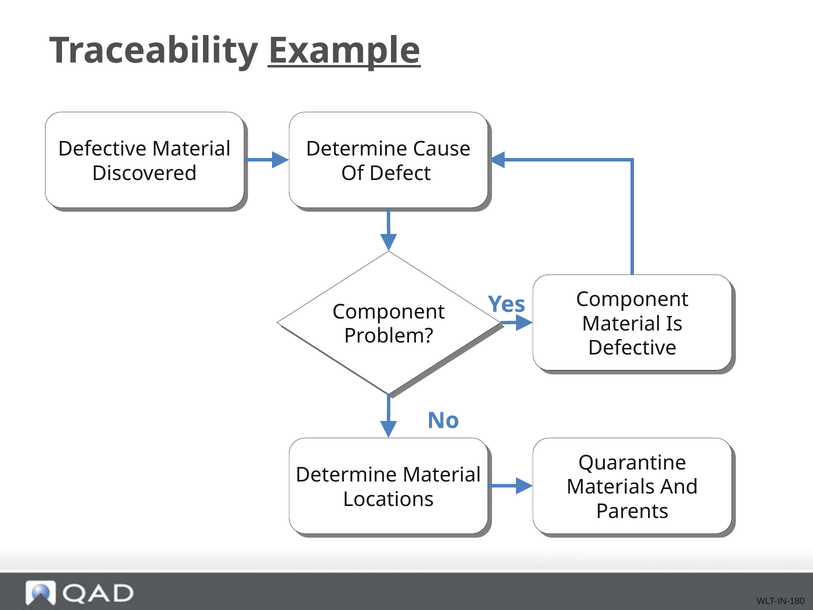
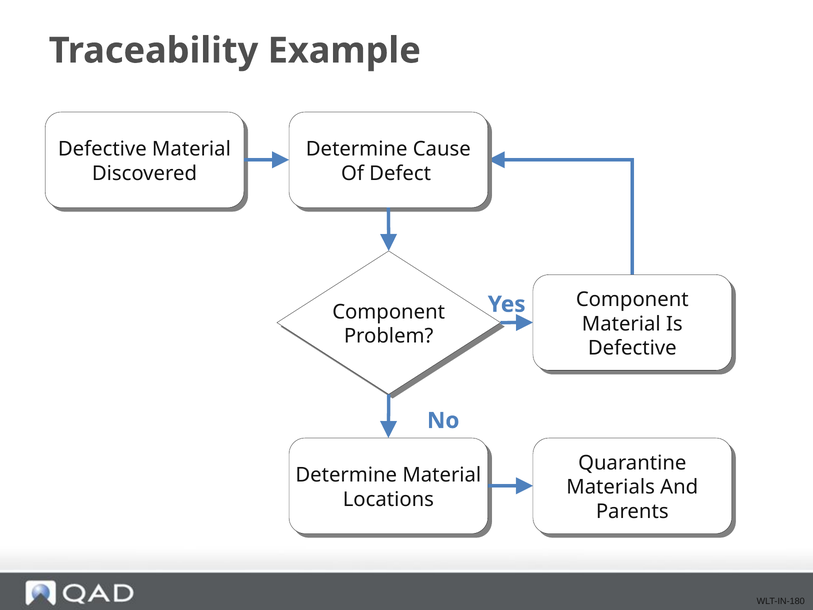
Example underline: present -> none
